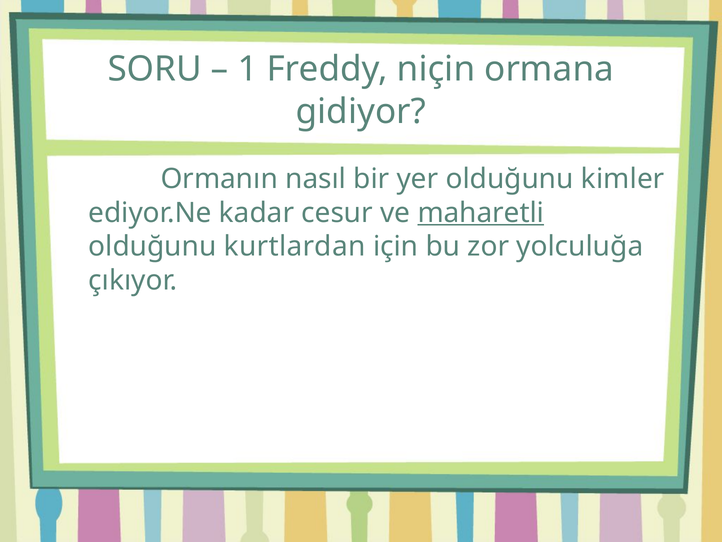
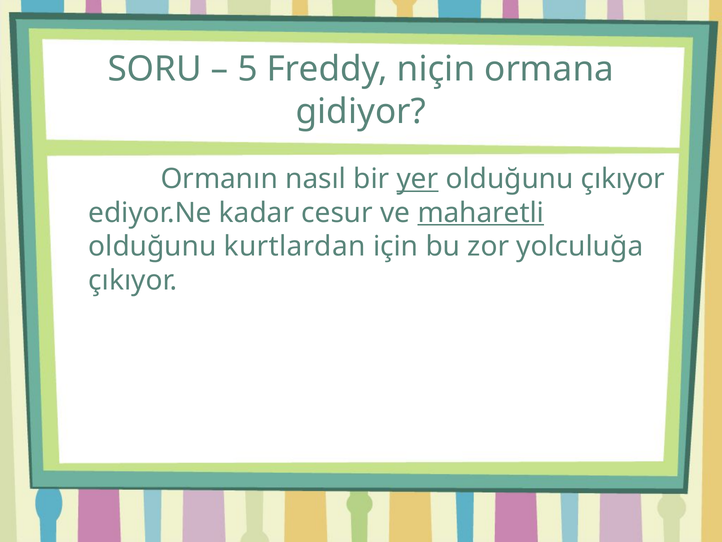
1: 1 -> 5
yer underline: none -> present
olduğunu kimler: kimler -> çıkıyor
